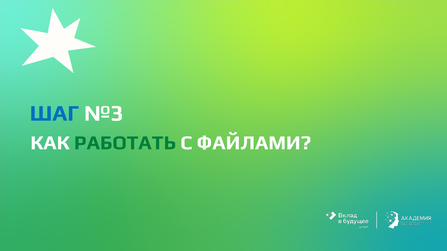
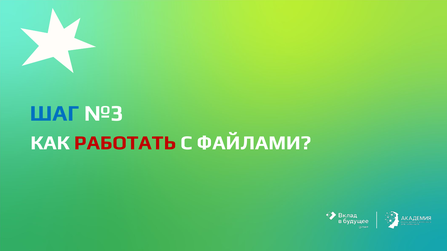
РАБОТАТЬ colour: green -> red
